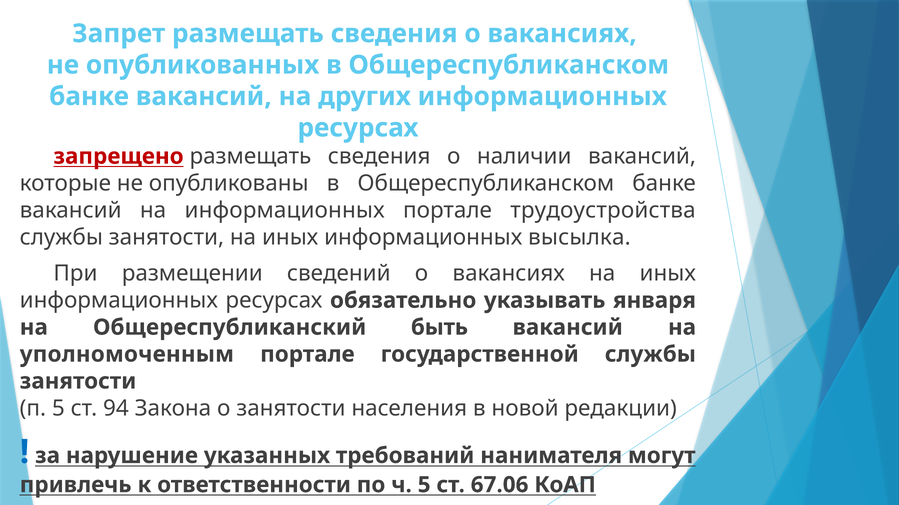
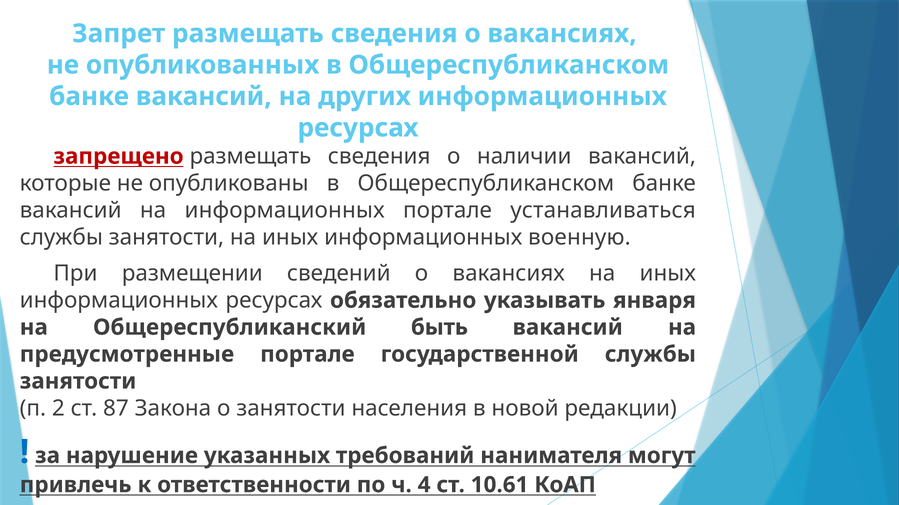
трудоустройства: трудоустройства -> устанавливаться
высылка: высылка -> военную
уполномоченным: уполномоченным -> предусмотренные
п 5: 5 -> 2
94: 94 -> 87
ч 5: 5 -> 4
67.06: 67.06 -> 10.61
